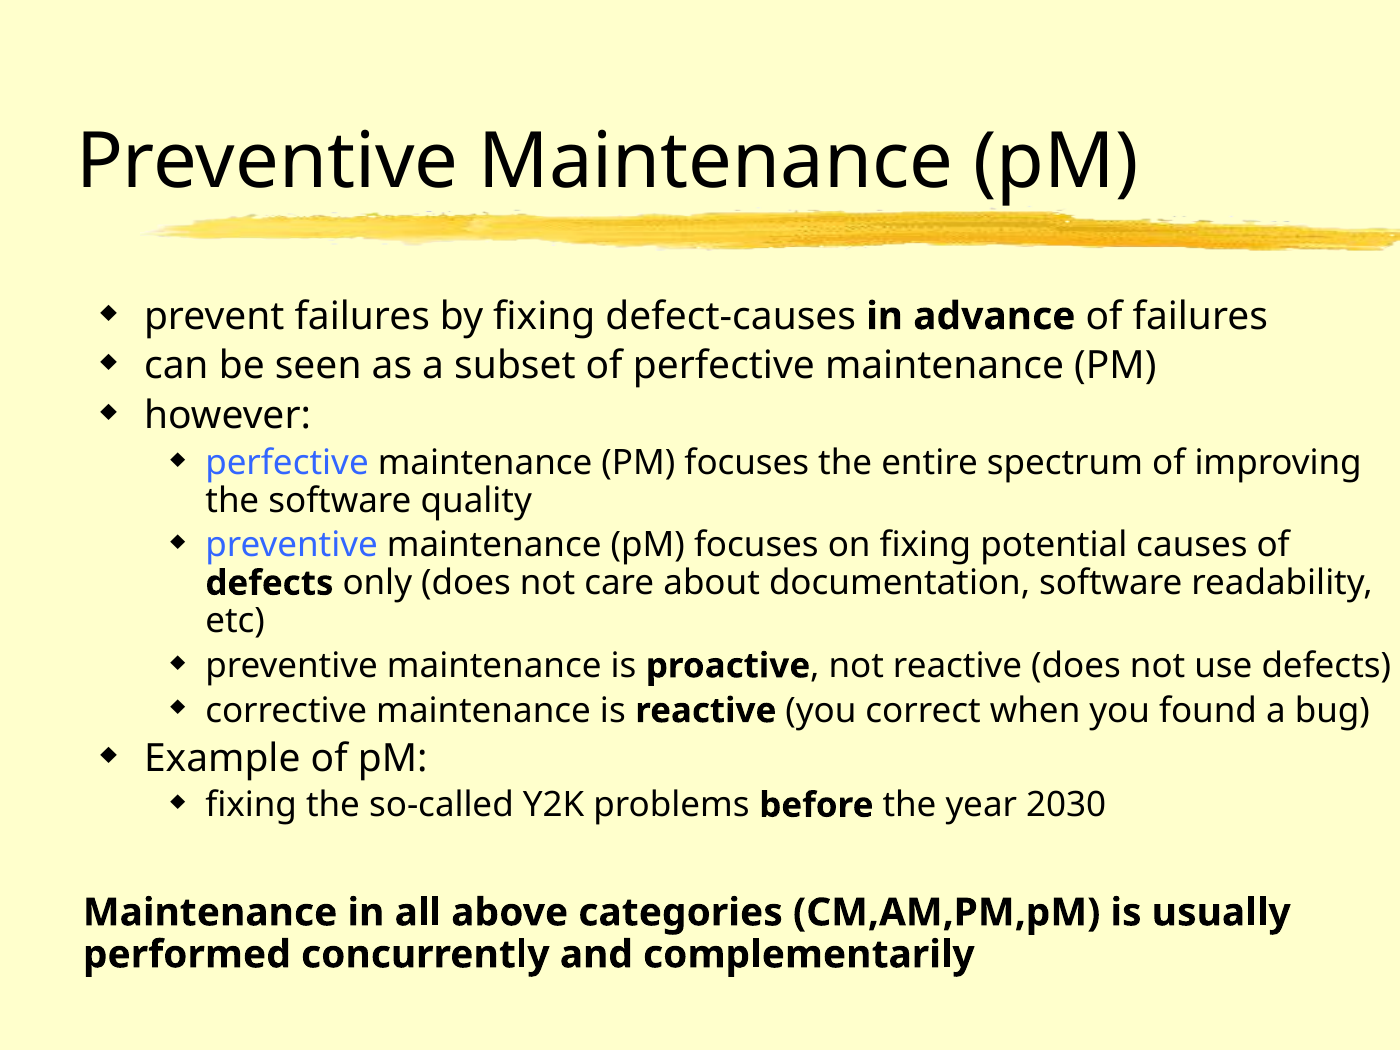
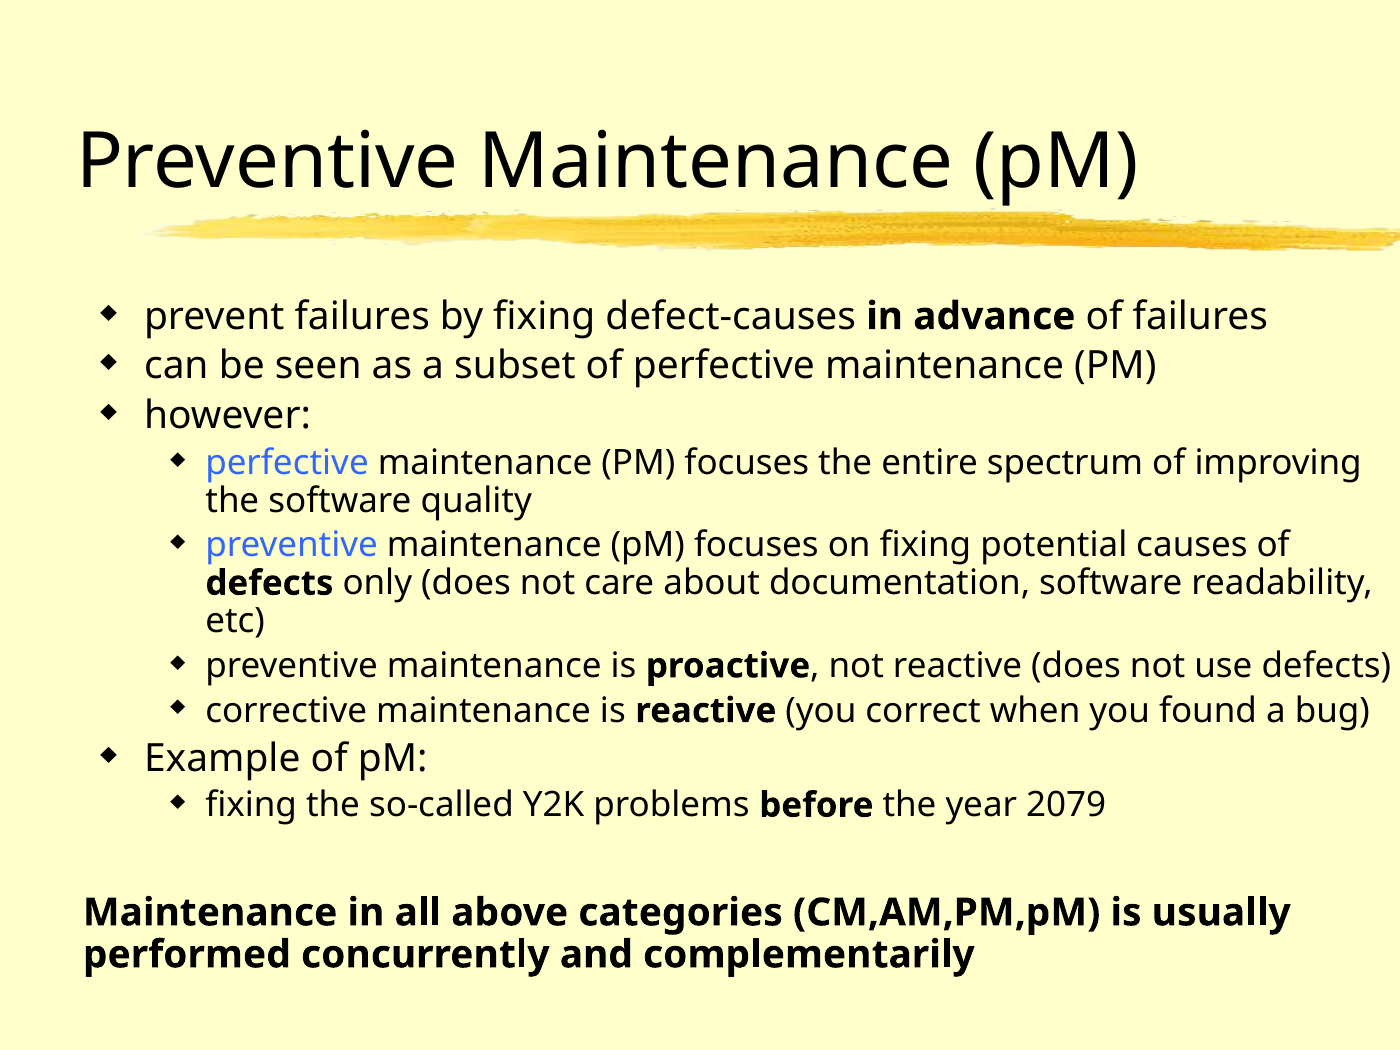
2030: 2030 -> 2079
